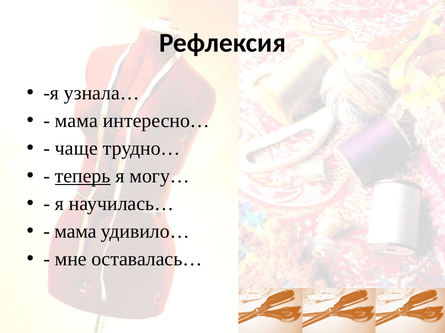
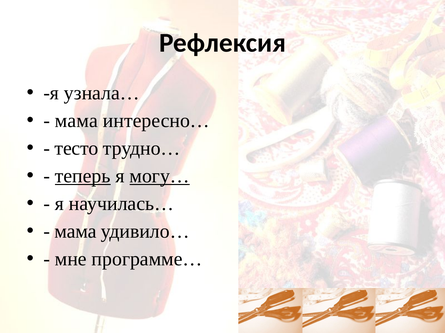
чаще: чаще -> тесто
могу… underline: none -> present
оставалась…: оставалась… -> программе…
